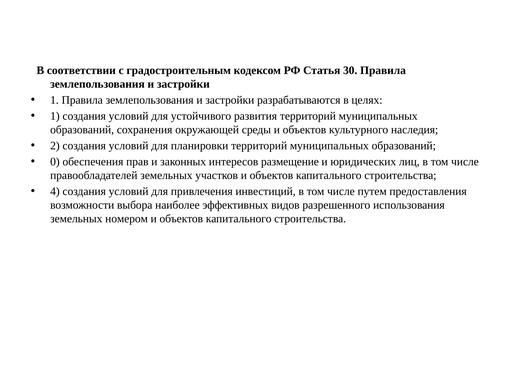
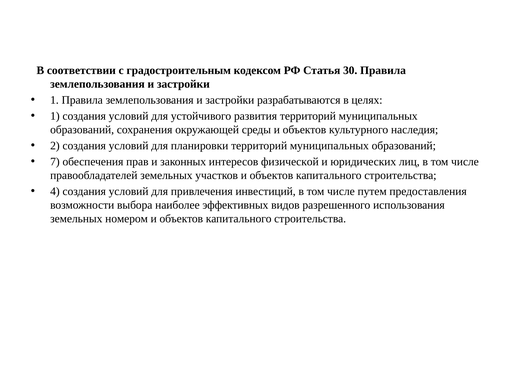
0: 0 -> 7
размещение: размещение -> физической
